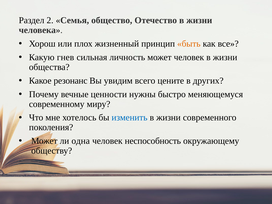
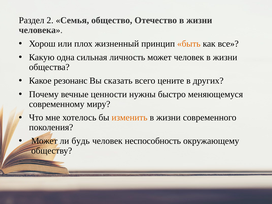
гнев: гнев -> одна
увидим: увидим -> сказать
изменить colour: blue -> orange
одна: одна -> будь
